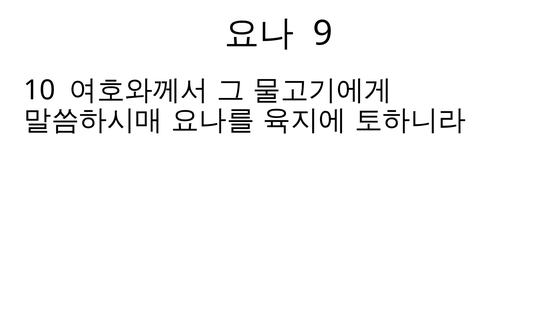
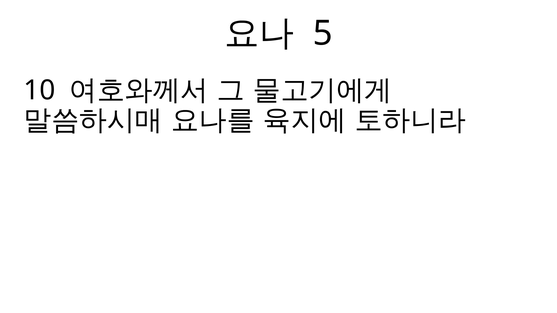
9: 9 -> 5
